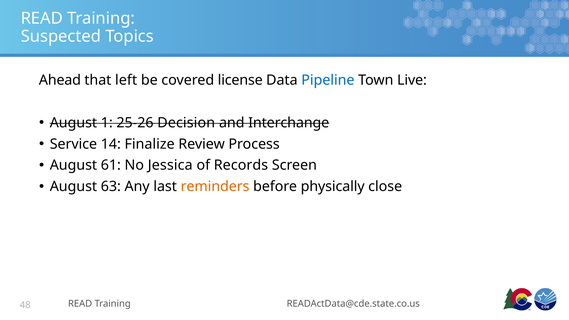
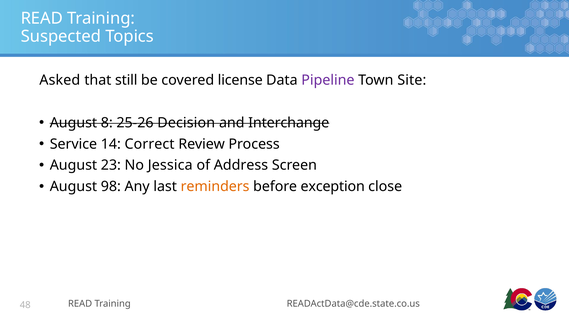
Ahead: Ahead -> Asked
left: left -> still
Pipeline colour: blue -> purple
Live: Live -> Site
1: 1 -> 8
Finalize: Finalize -> Correct
61: 61 -> 23
Records: Records -> Address
63: 63 -> 98
physically: physically -> exception
